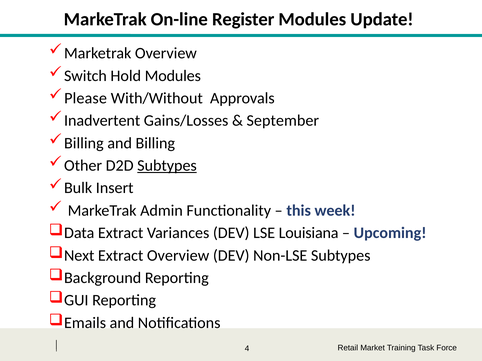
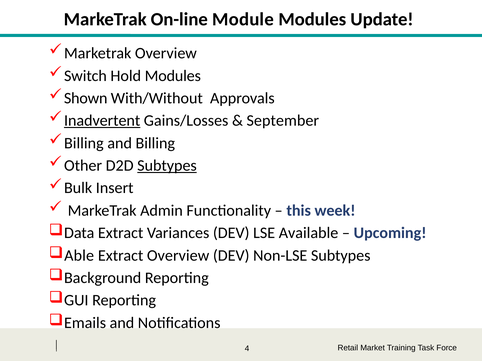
Register: Register -> Module
Please: Please -> Shown
Inadvertent underline: none -> present
Louisiana: Louisiana -> Available
Next: Next -> Able
